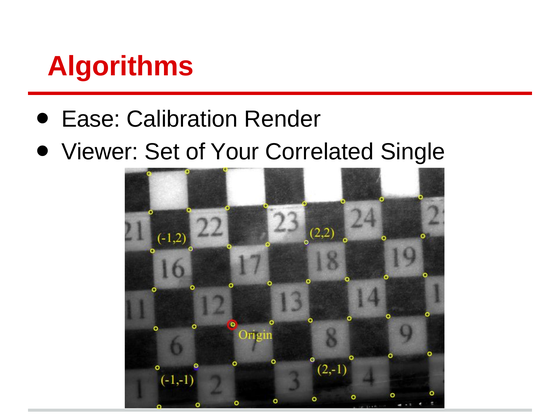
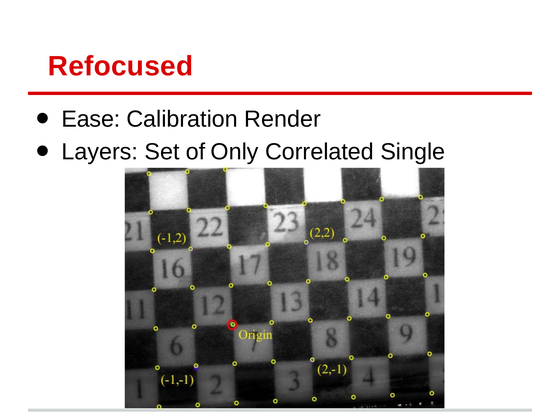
Algorithms: Algorithms -> Refocused
Viewer: Viewer -> Layers
Your: Your -> Only
